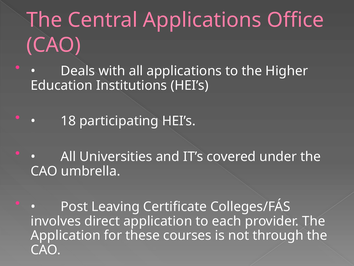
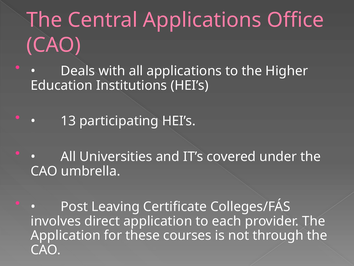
18: 18 -> 13
